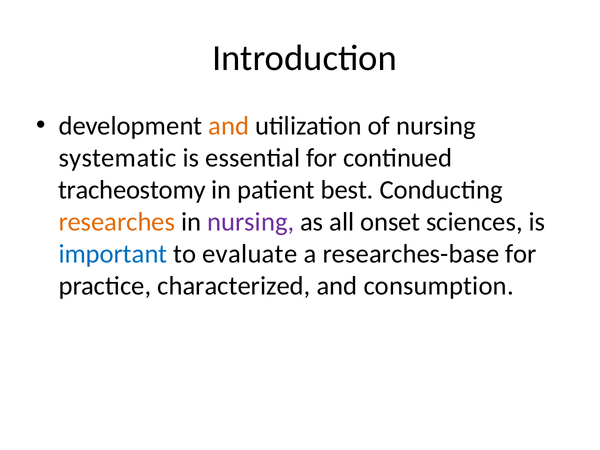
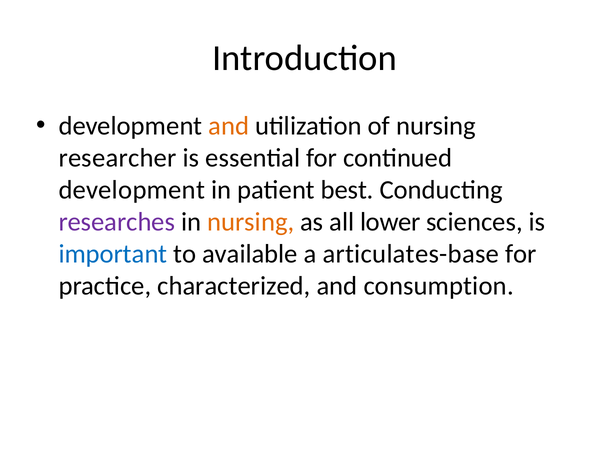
systematic: systematic -> researcher
tracheostomy at (132, 190): tracheostomy -> development
researches colour: orange -> purple
nursing at (251, 222) colour: purple -> orange
onset: onset -> lower
evaluate: evaluate -> available
researches-base: researches-base -> articulates-base
